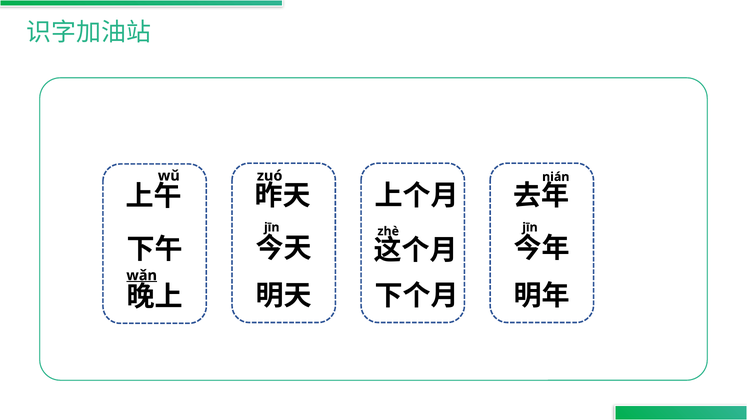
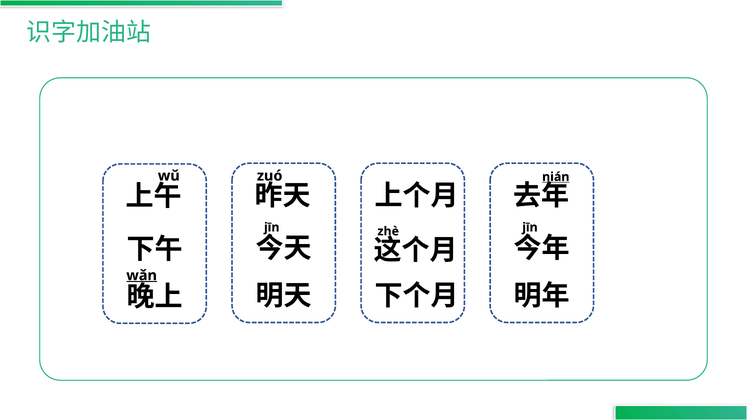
nián underline: none -> present
